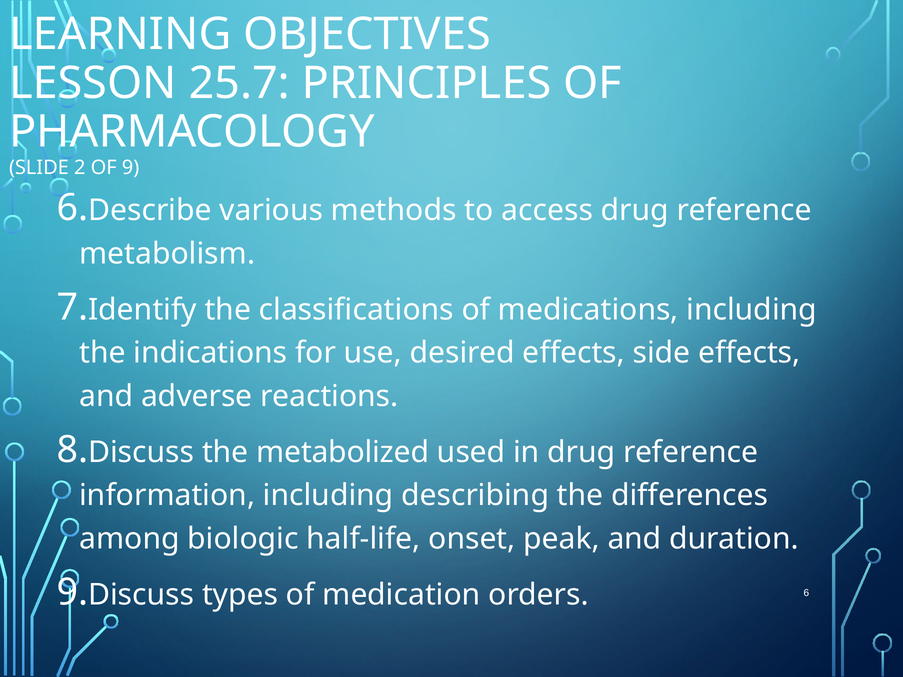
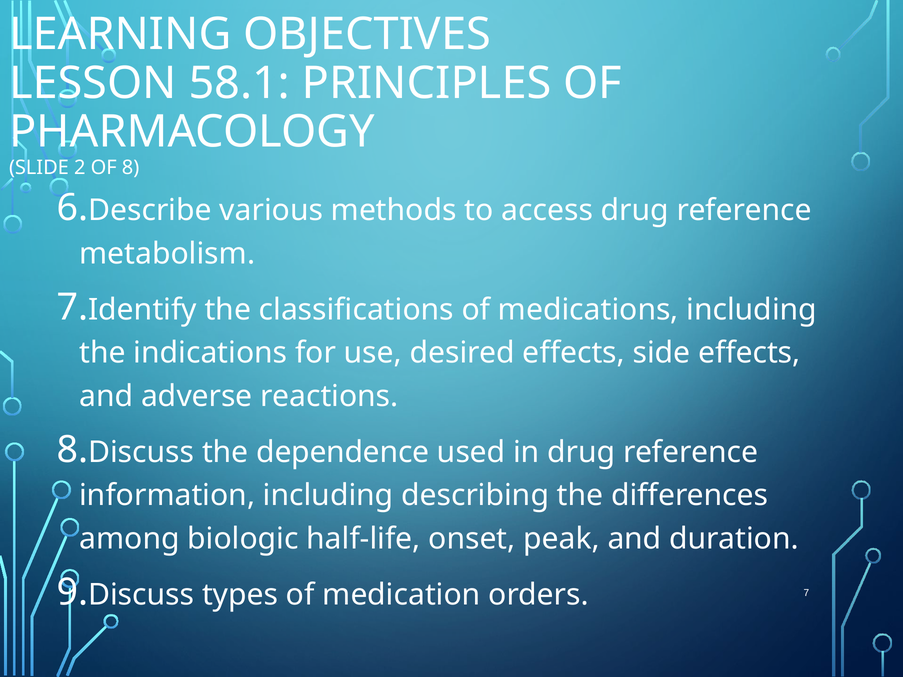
25.7: 25.7 -> 58.1
OF 9: 9 -> 8
metabolized: metabolized -> dependence
orders 6: 6 -> 7
